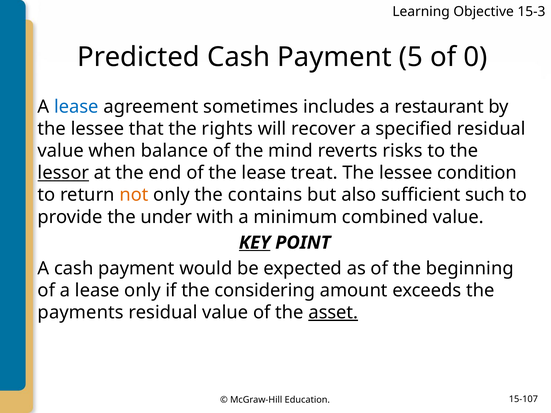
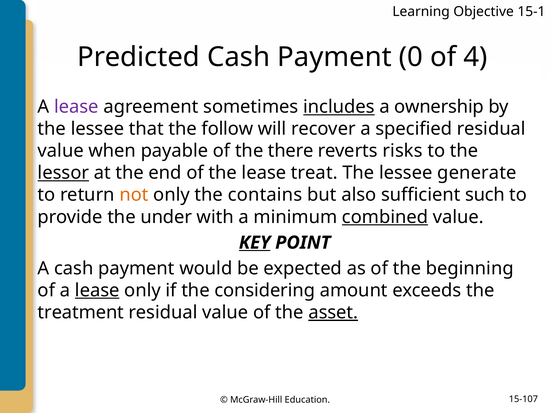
15-3: 15-3 -> 15-1
5: 5 -> 0
0: 0 -> 4
lease at (76, 107) colour: blue -> purple
includes underline: none -> present
restaurant: restaurant -> ownership
rights: rights -> follow
balance: balance -> payable
mind: mind -> there
condition: condition -> generate
combined underline: none -> present
lease at (97, 291) underline: none -> present
payments: payments -> treatment
